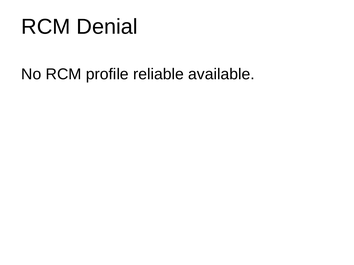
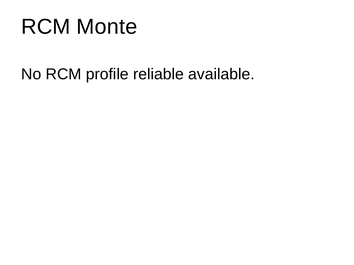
Denial: Denial -> Monte
